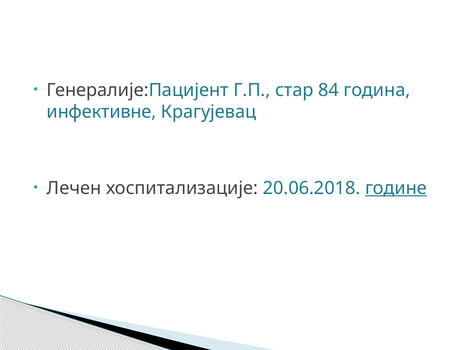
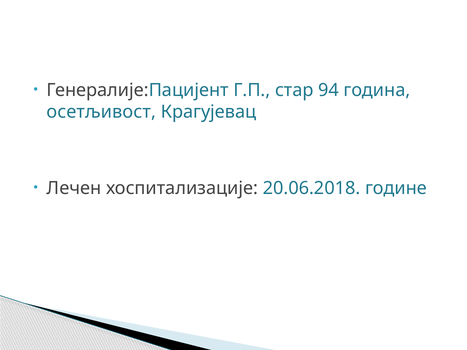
84: 84 -> 94
инфективне: инфективне -> осетљивост
године underline: present -> none
